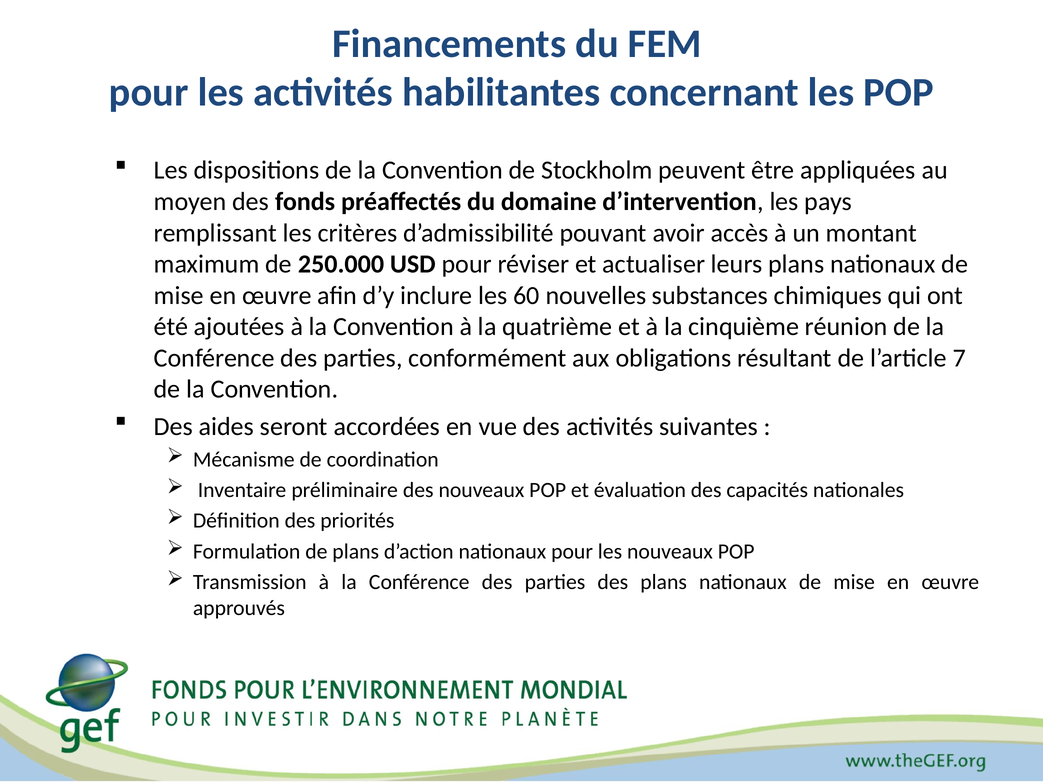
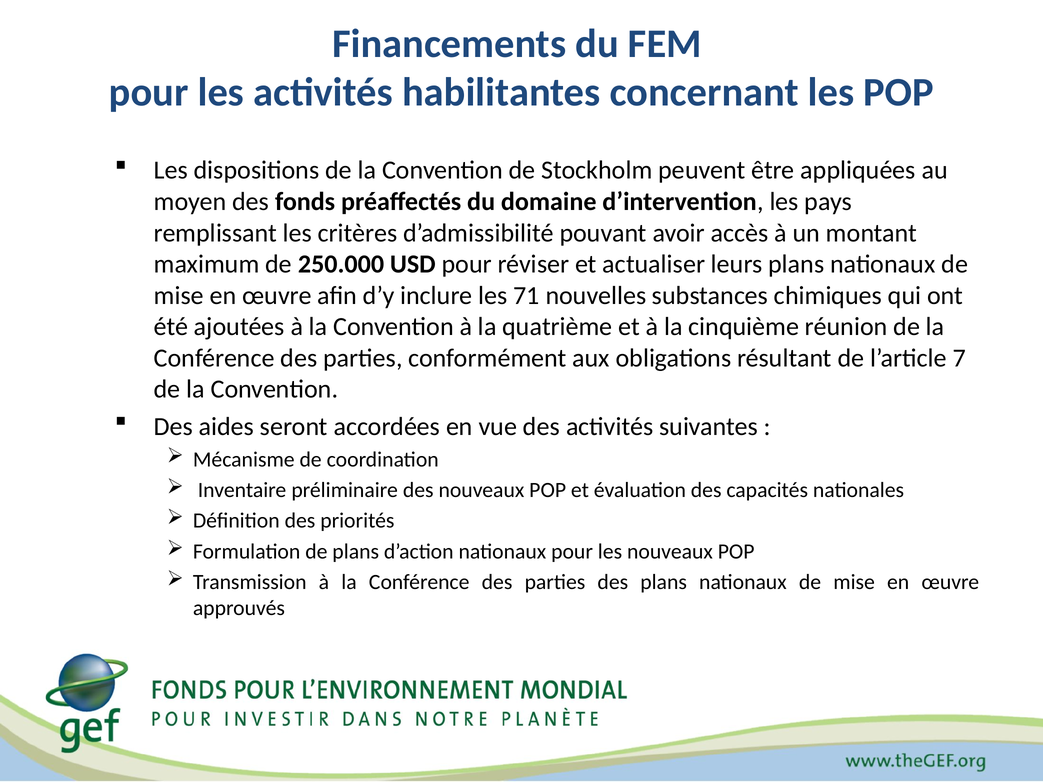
60: 60 -> 71
